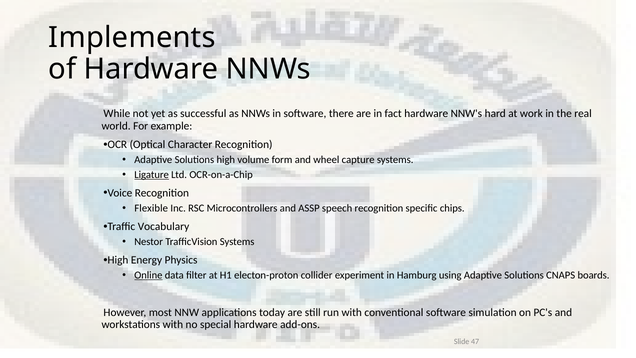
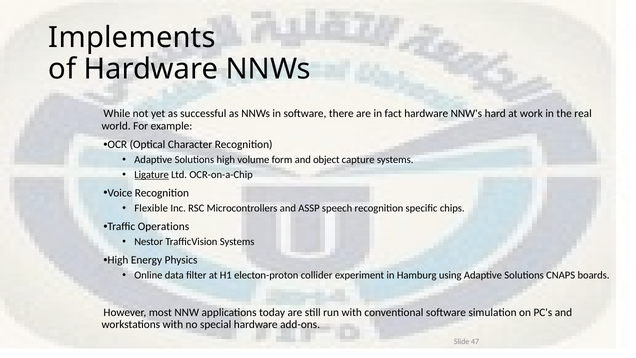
wheel: wheel -> object
Vocabulary: Vocabulary -> Operations
Online underline: present -> none
